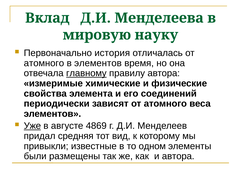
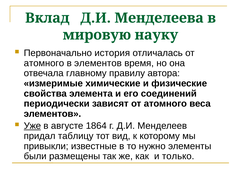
главному underline: present -> none
4869: 4869 -> 1864
средняя: средняя -> таблицу
одном: одном -> нужно
и автора: автора -> только
